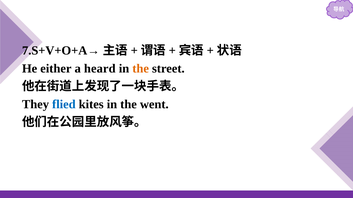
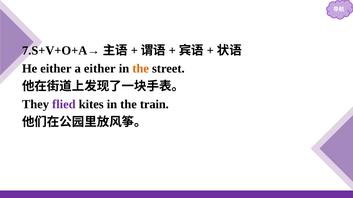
a heard: heard -> either
flied colour: blue -> purple
went: went -> train
